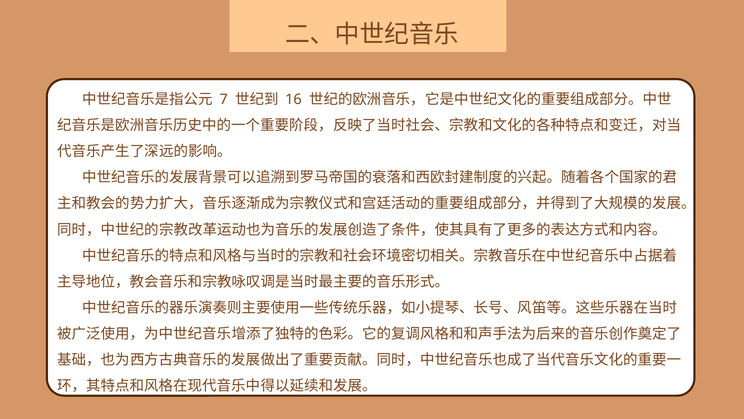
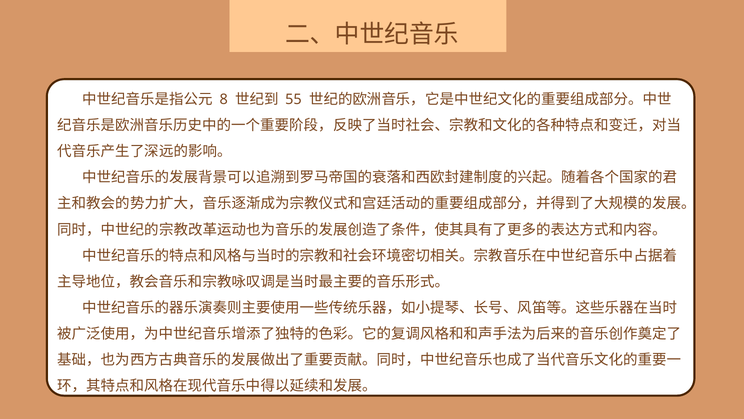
7: 7 -> 8
16: 16 -> 55
